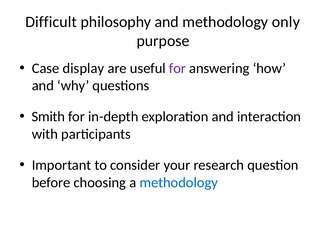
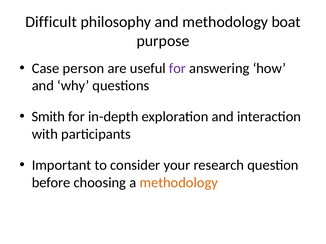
only: only -> boat
display: display -> person
methodology at (179, 183) colour: blue -> orange
